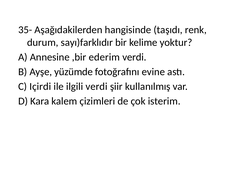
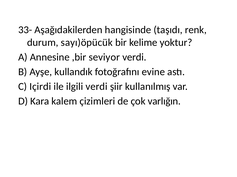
35-: 35- -> 33-
sayı)farklıdır: sayı)farklıdır -> sayı)öpücük
ederim: ederim -> seviyor
yüzümde: yüzümde -> kullandık
isterim: isterim -> varlığın
